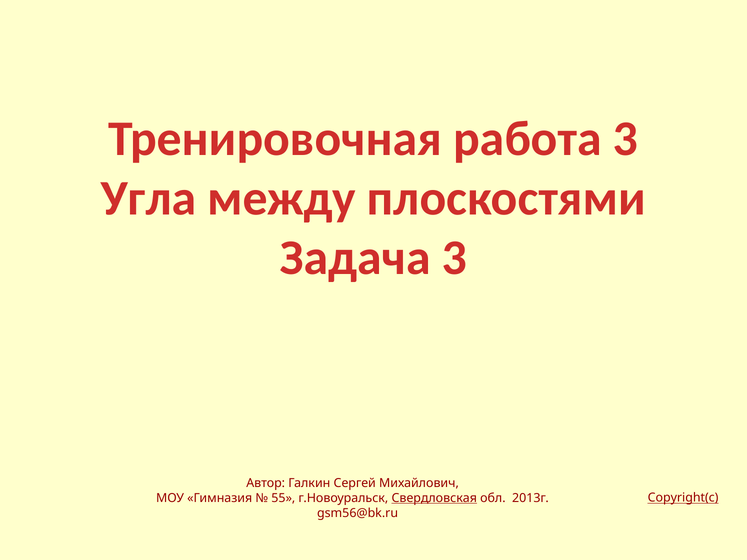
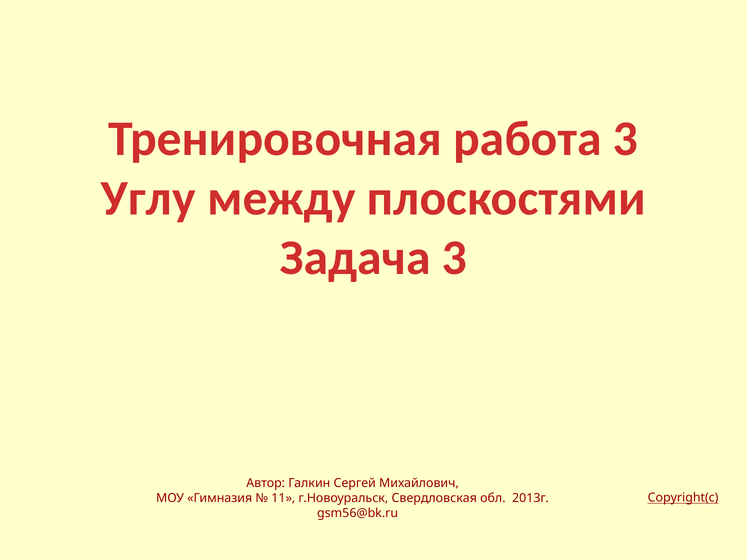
Угла: Угла -> Углу
55: 55 -> 11
Свердловская underline: present -> none
